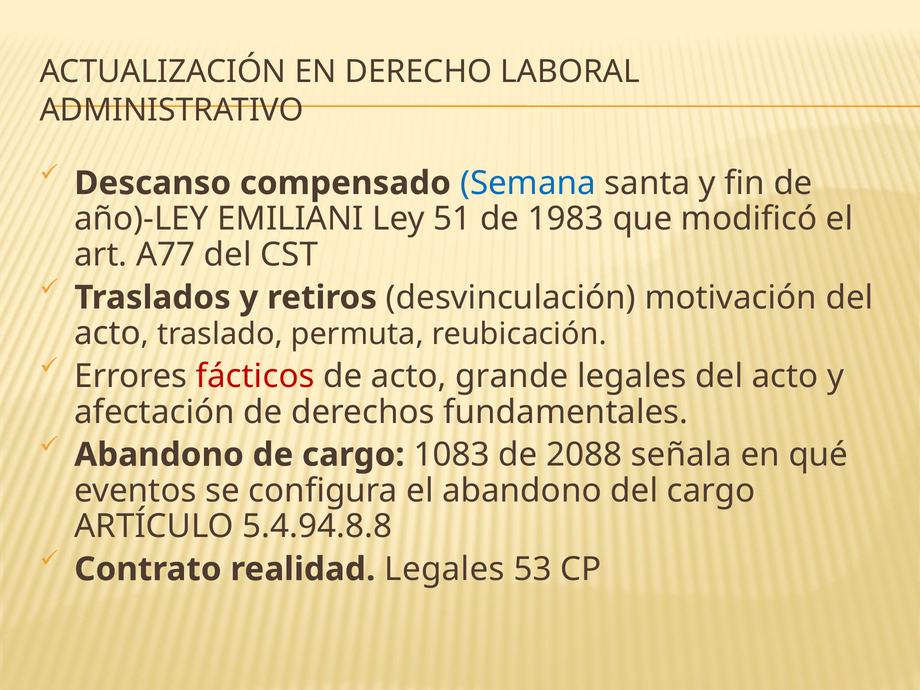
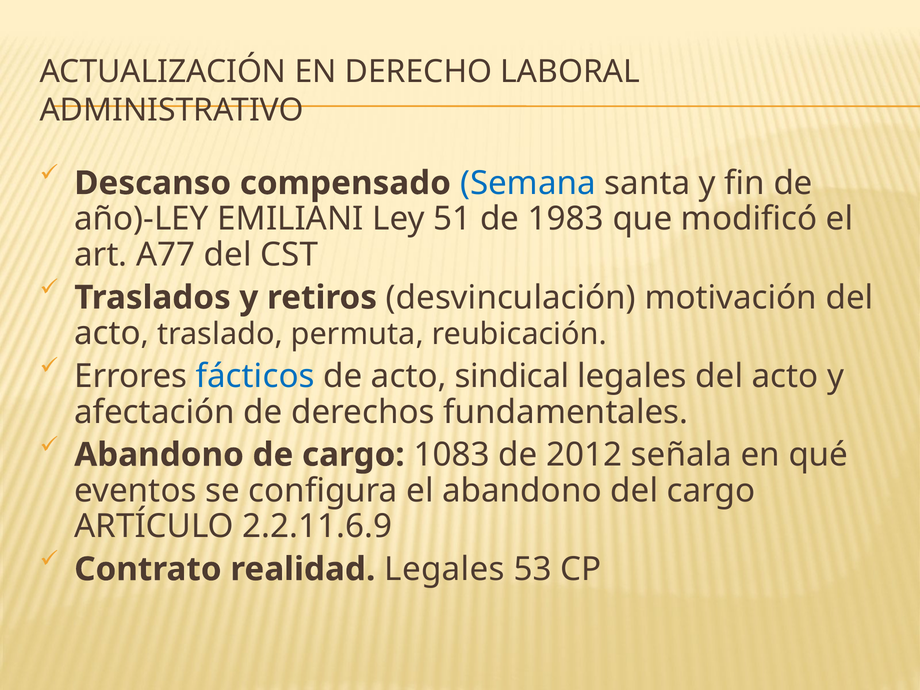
fácticos colour: red -> blue
grande: grande -> sindical
2088: 2088 -> 2012
5.4.94.8.8: 5.4.94.8.8 -> 2.2.11.6.9
